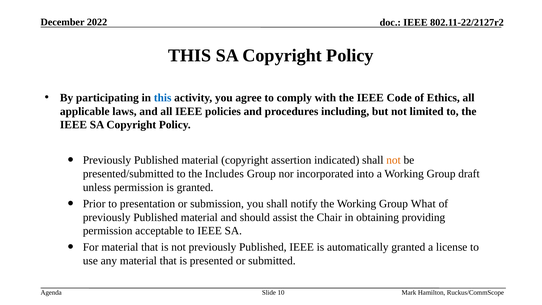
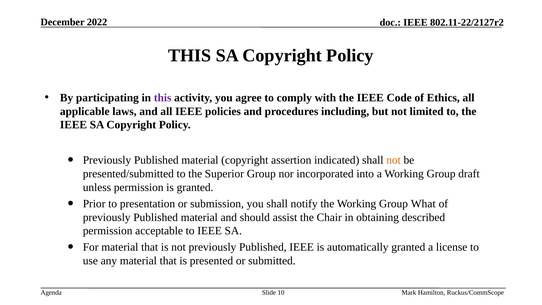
this at (163, 98) colour: blue -> purple
Includes: Includes -> Superior
providing: providing -> described
